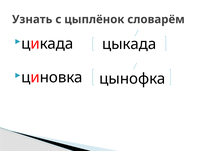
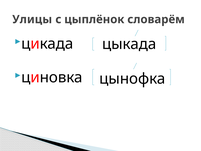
Узнать: Узнать -> Улицы
